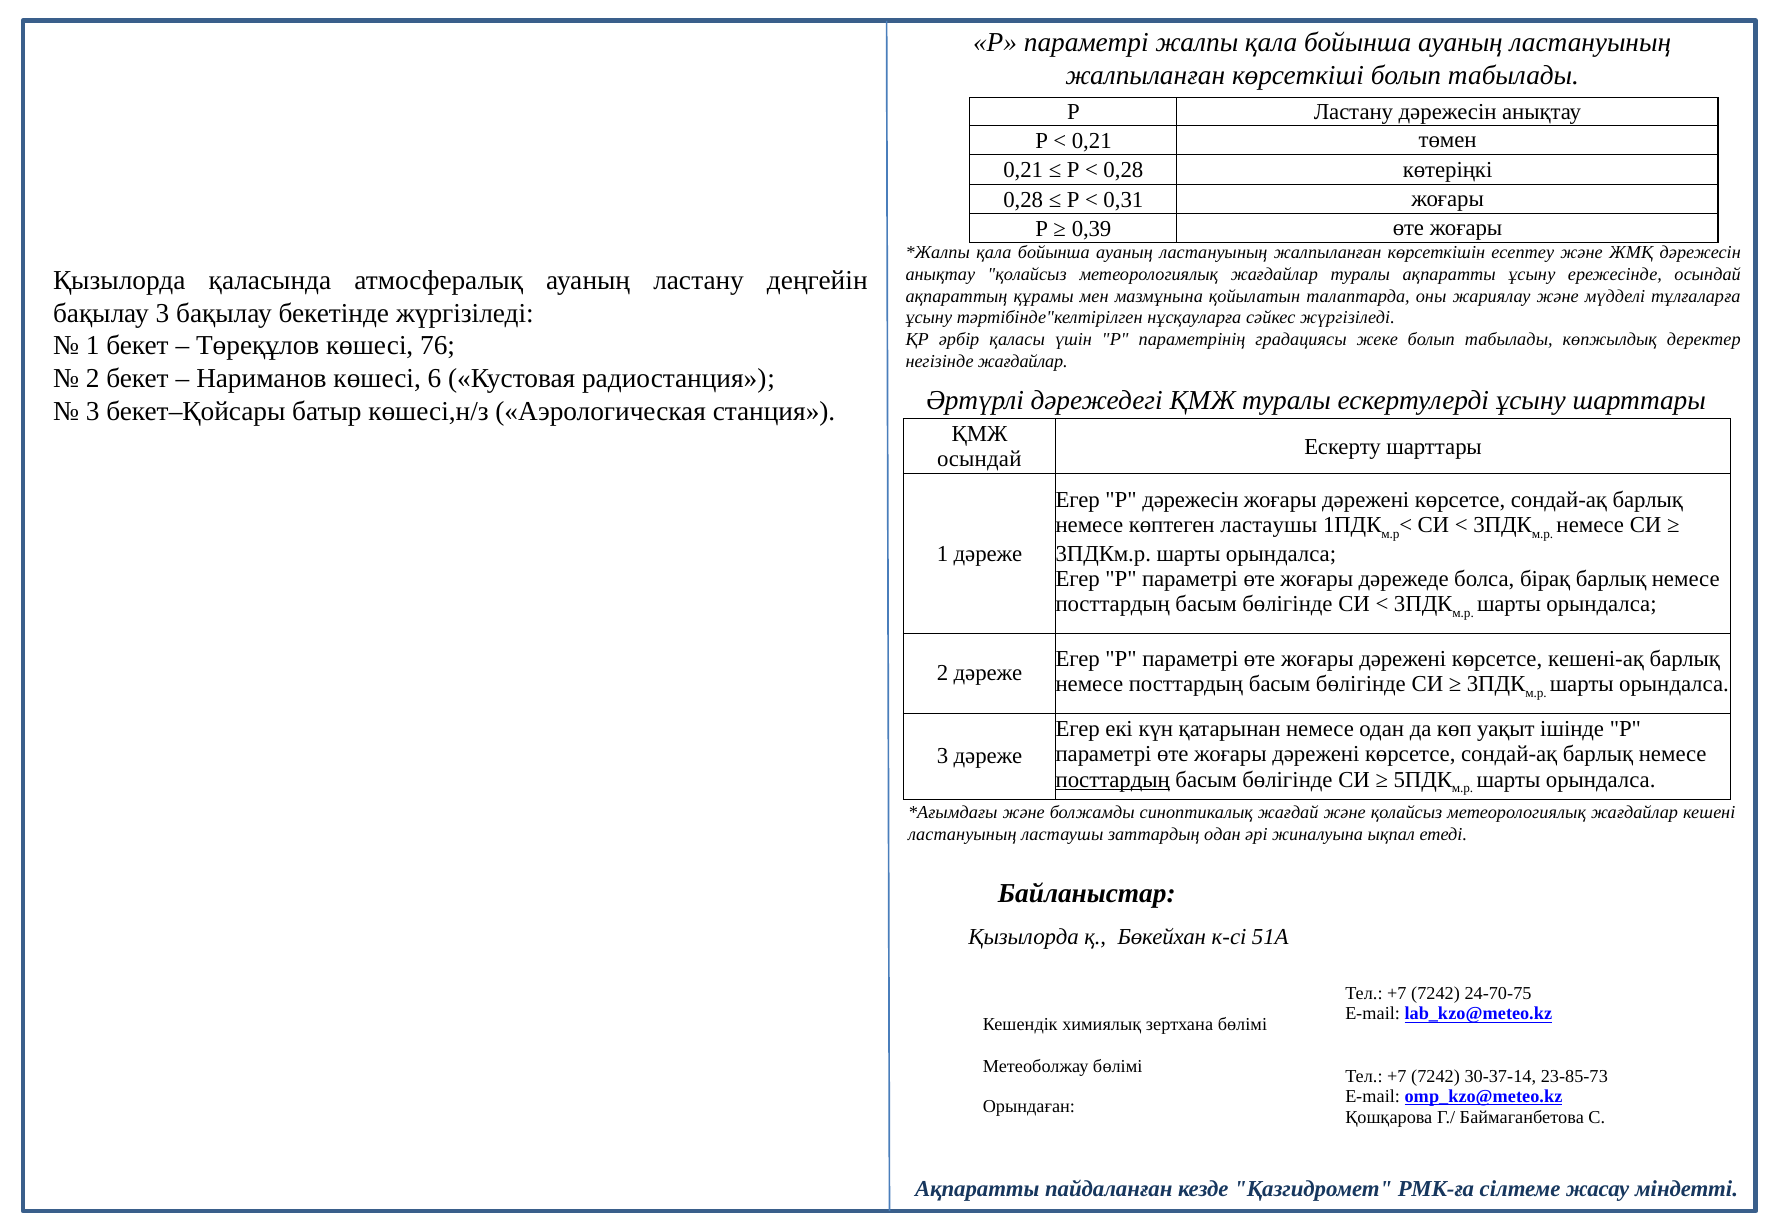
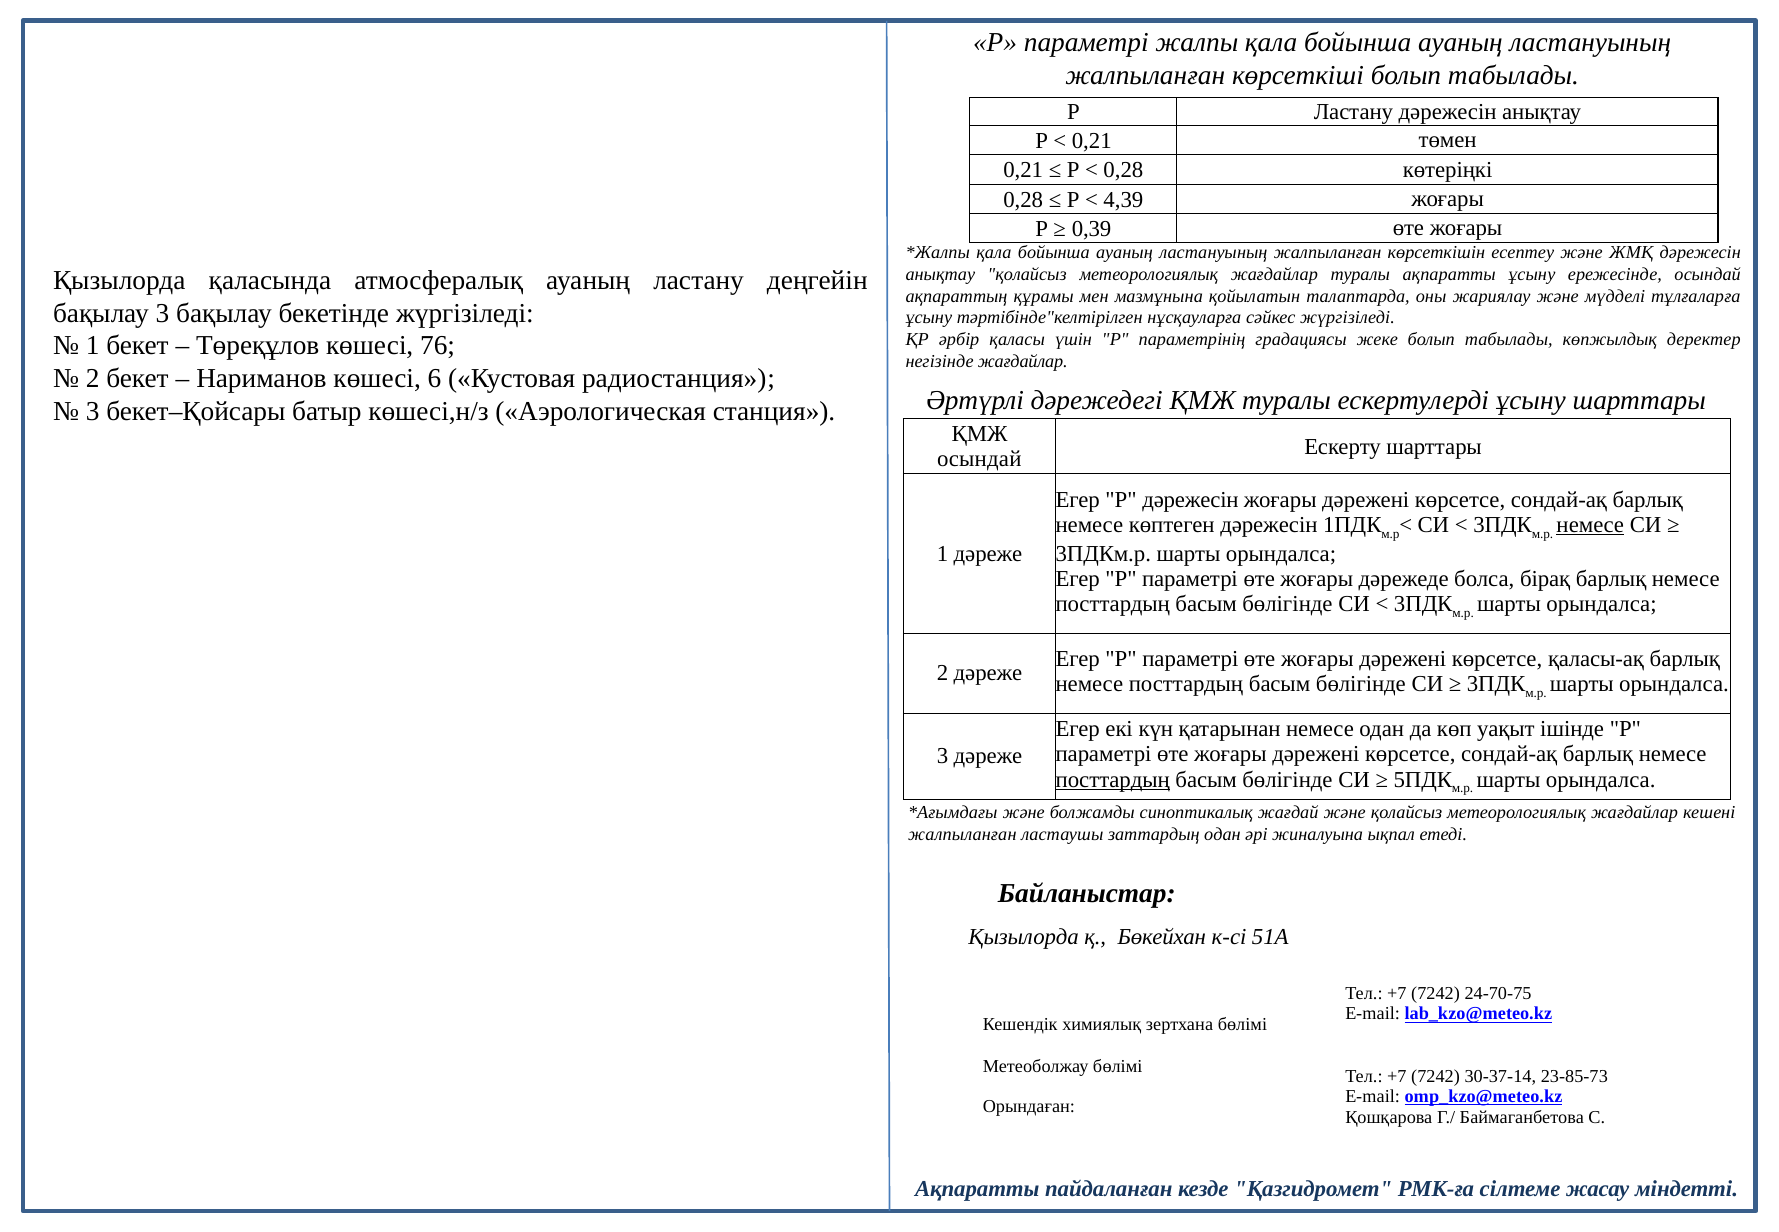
0,31: 0,31 -> 4,39
көптеген ластаушы: ластаушы -> дәрежесін
немесе at (1590, 525) underline: none -> present
кешені-ақ: кешені-ақ -> қаласы-ақ
ластануының at (962, 834): ластануының -> жалпыланған
